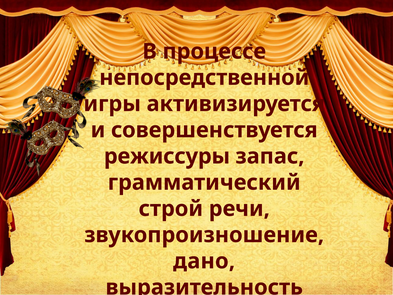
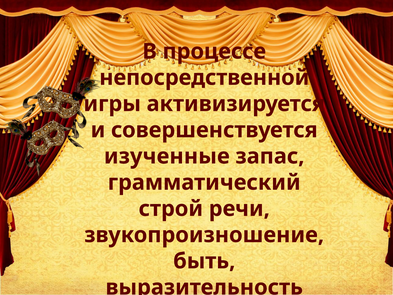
режиссуры: режиссуры -> изученные
дано: дано -> быть
